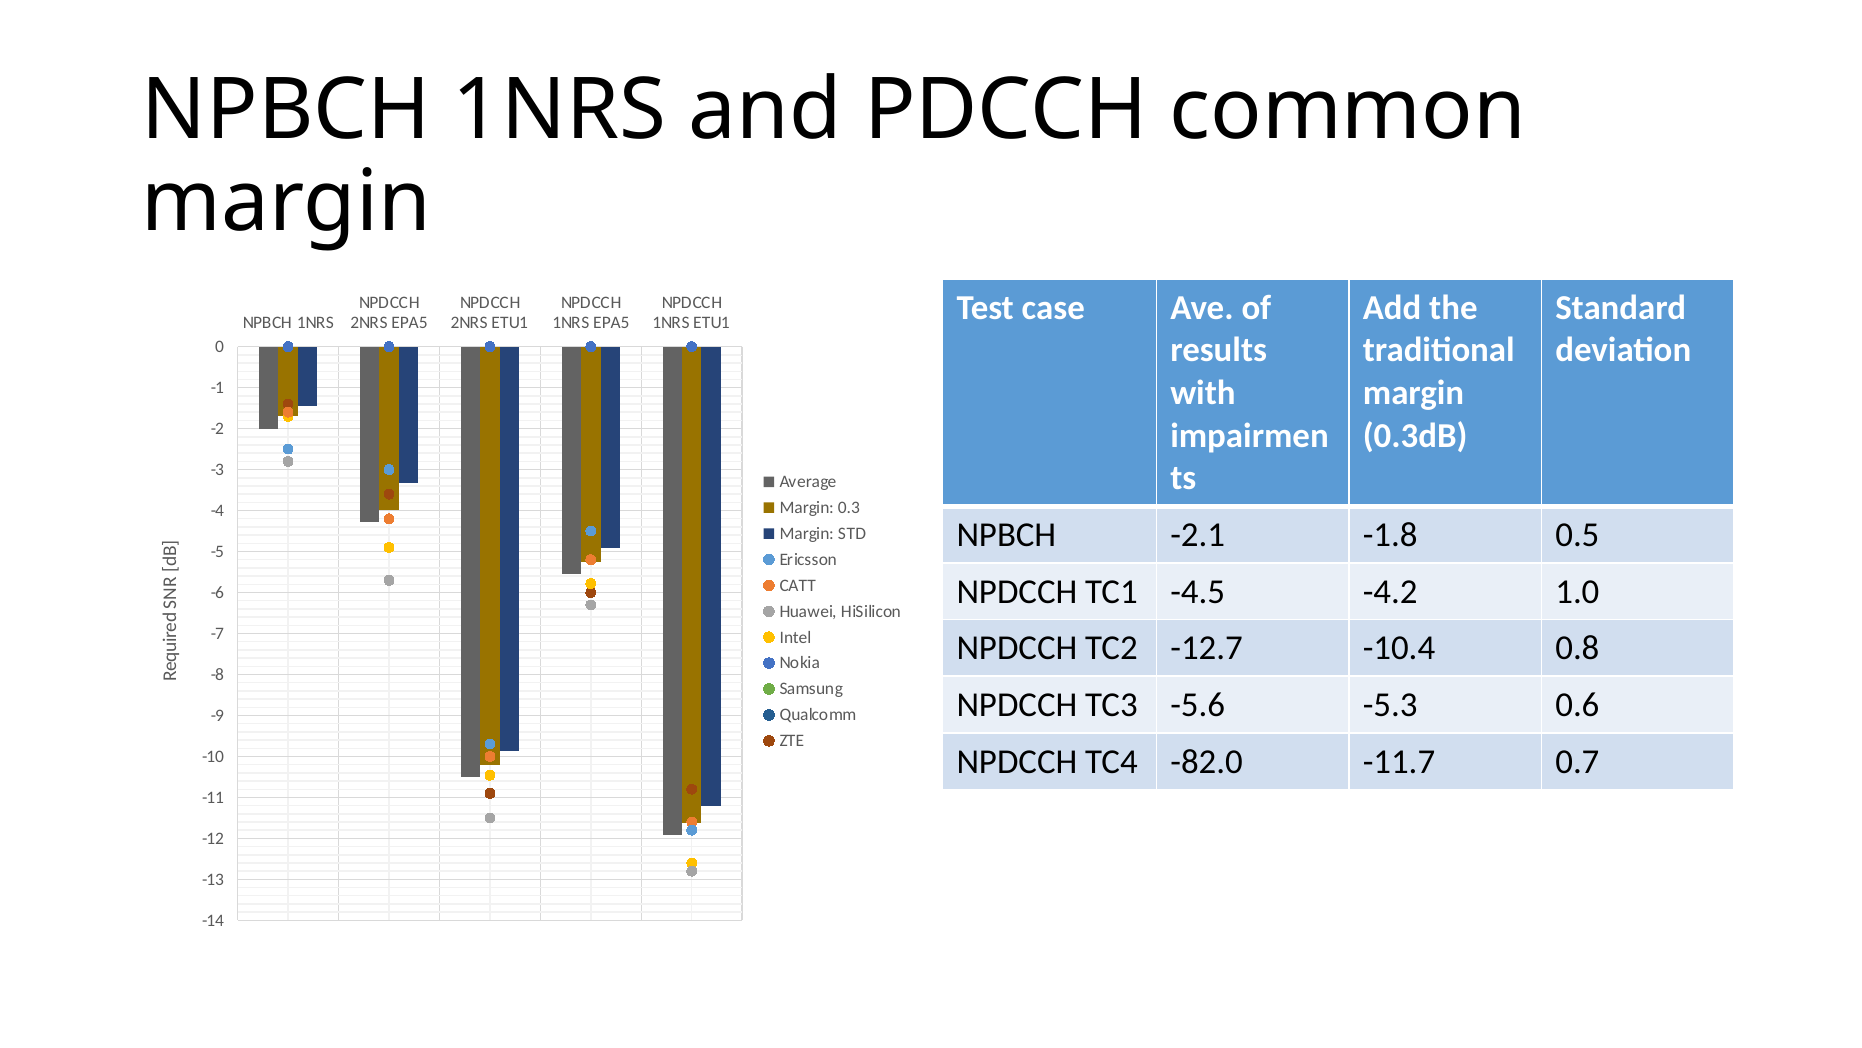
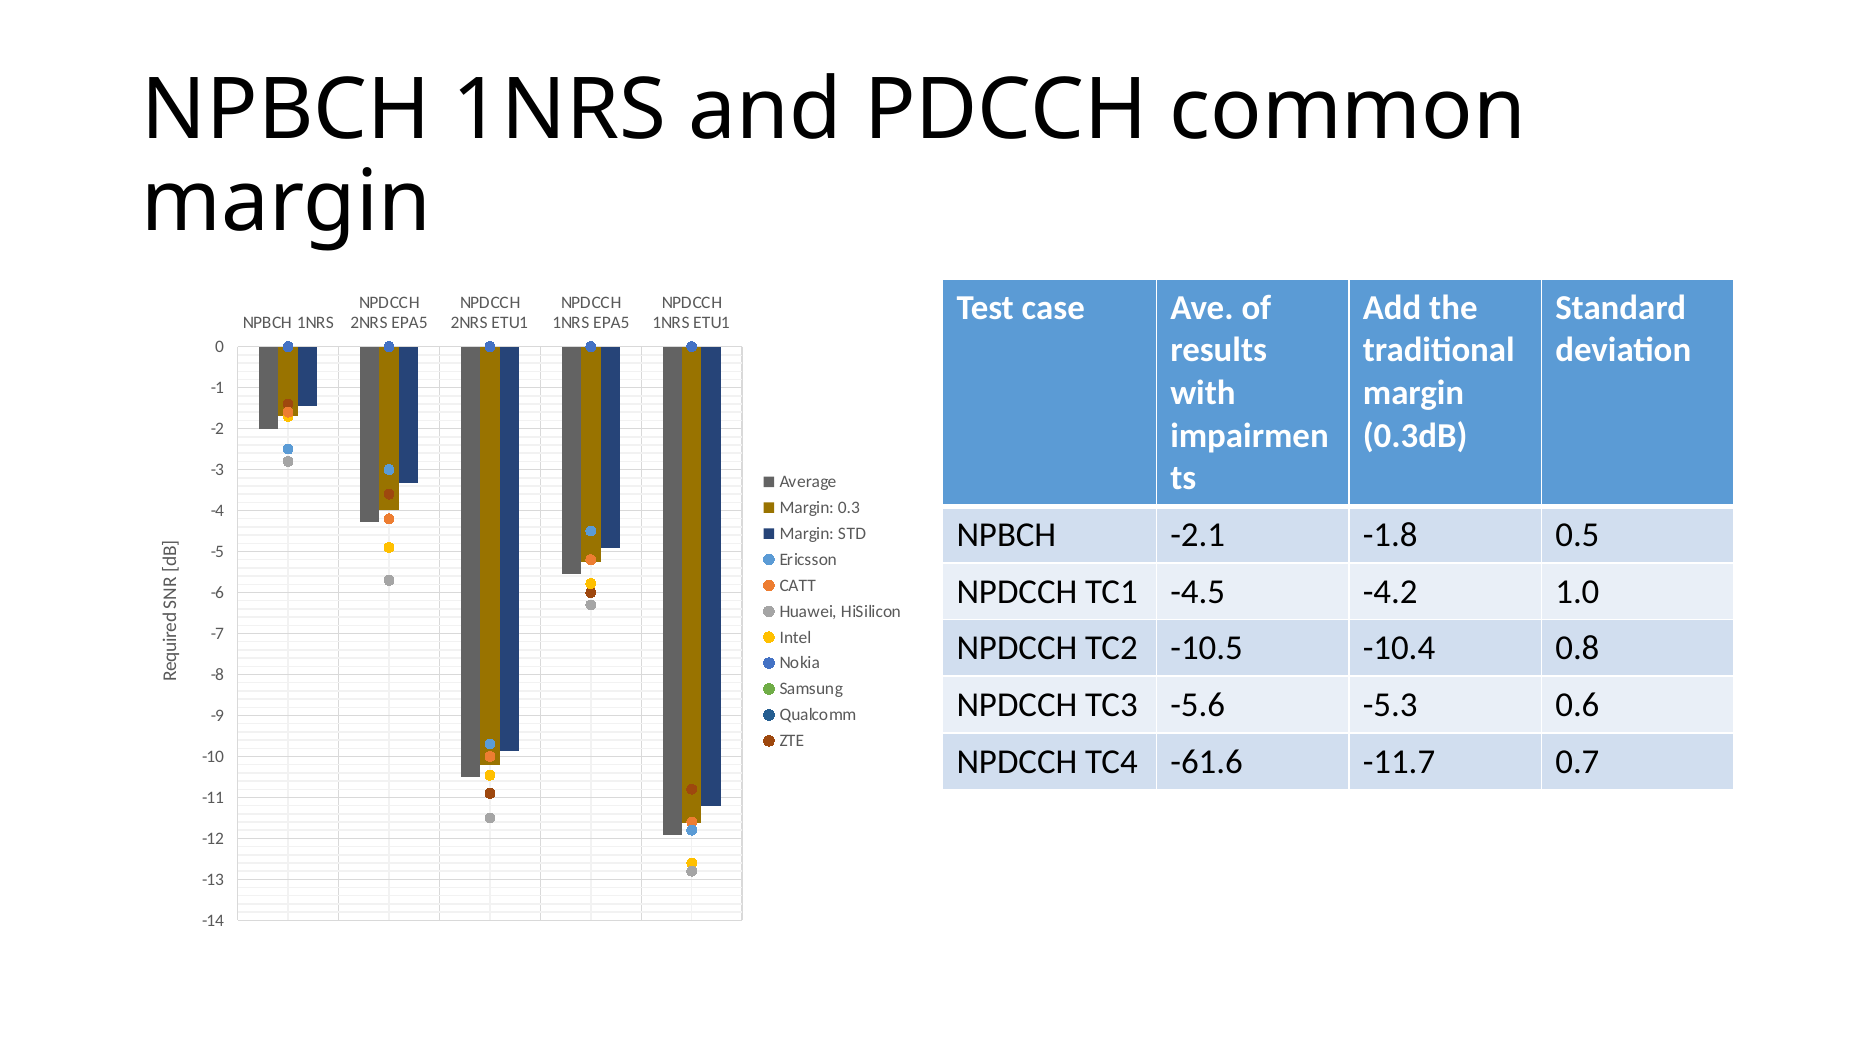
-12.7: -12.7 -> -10.5
-82.0: -82.0 -> -61.6
